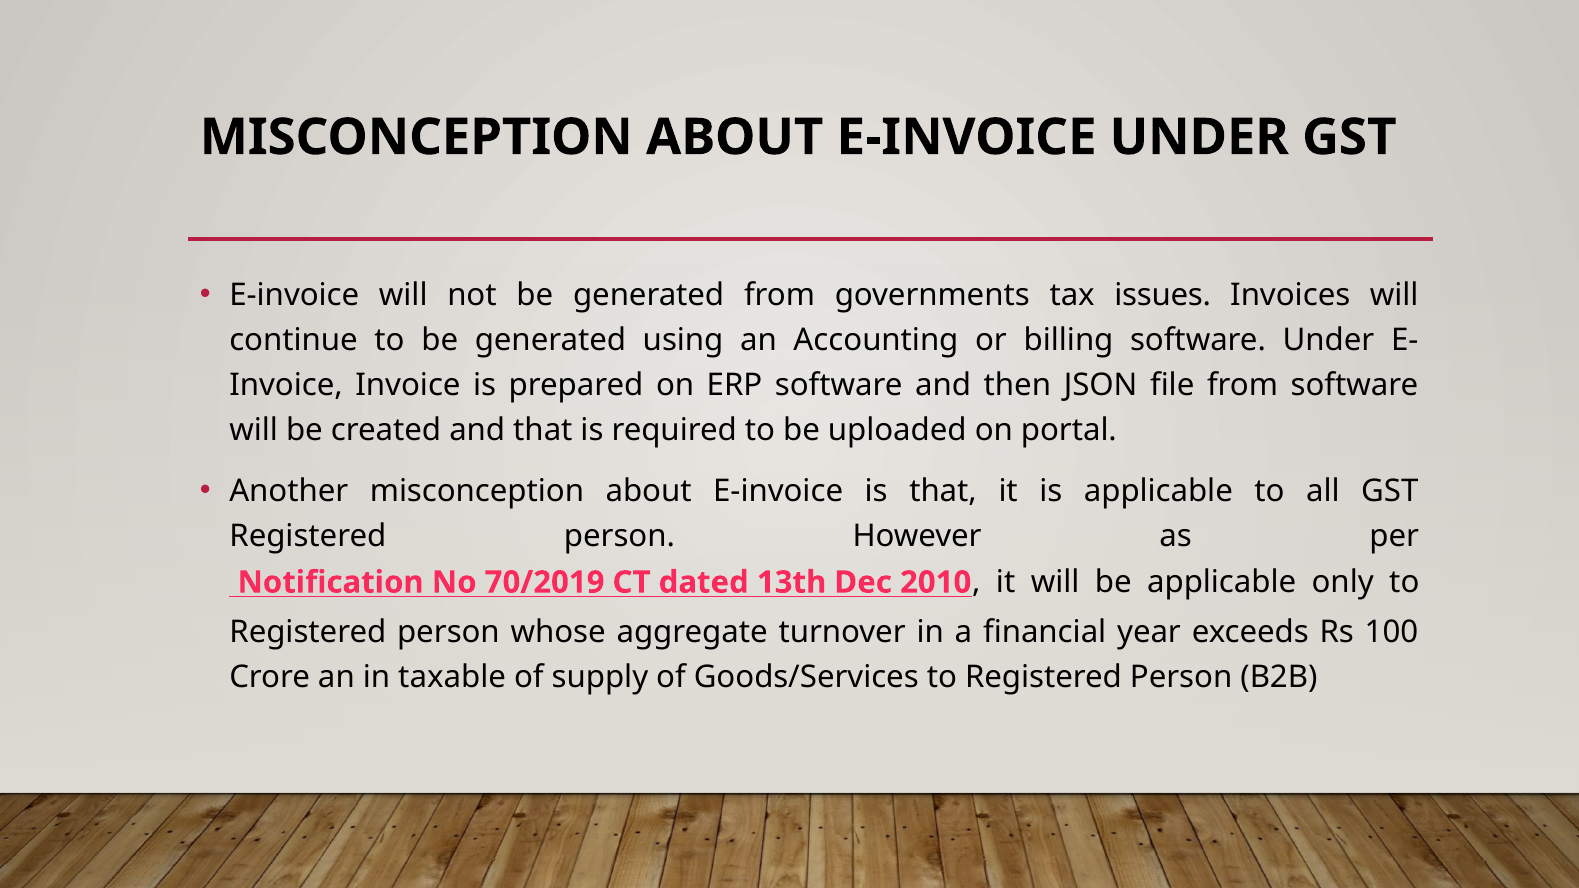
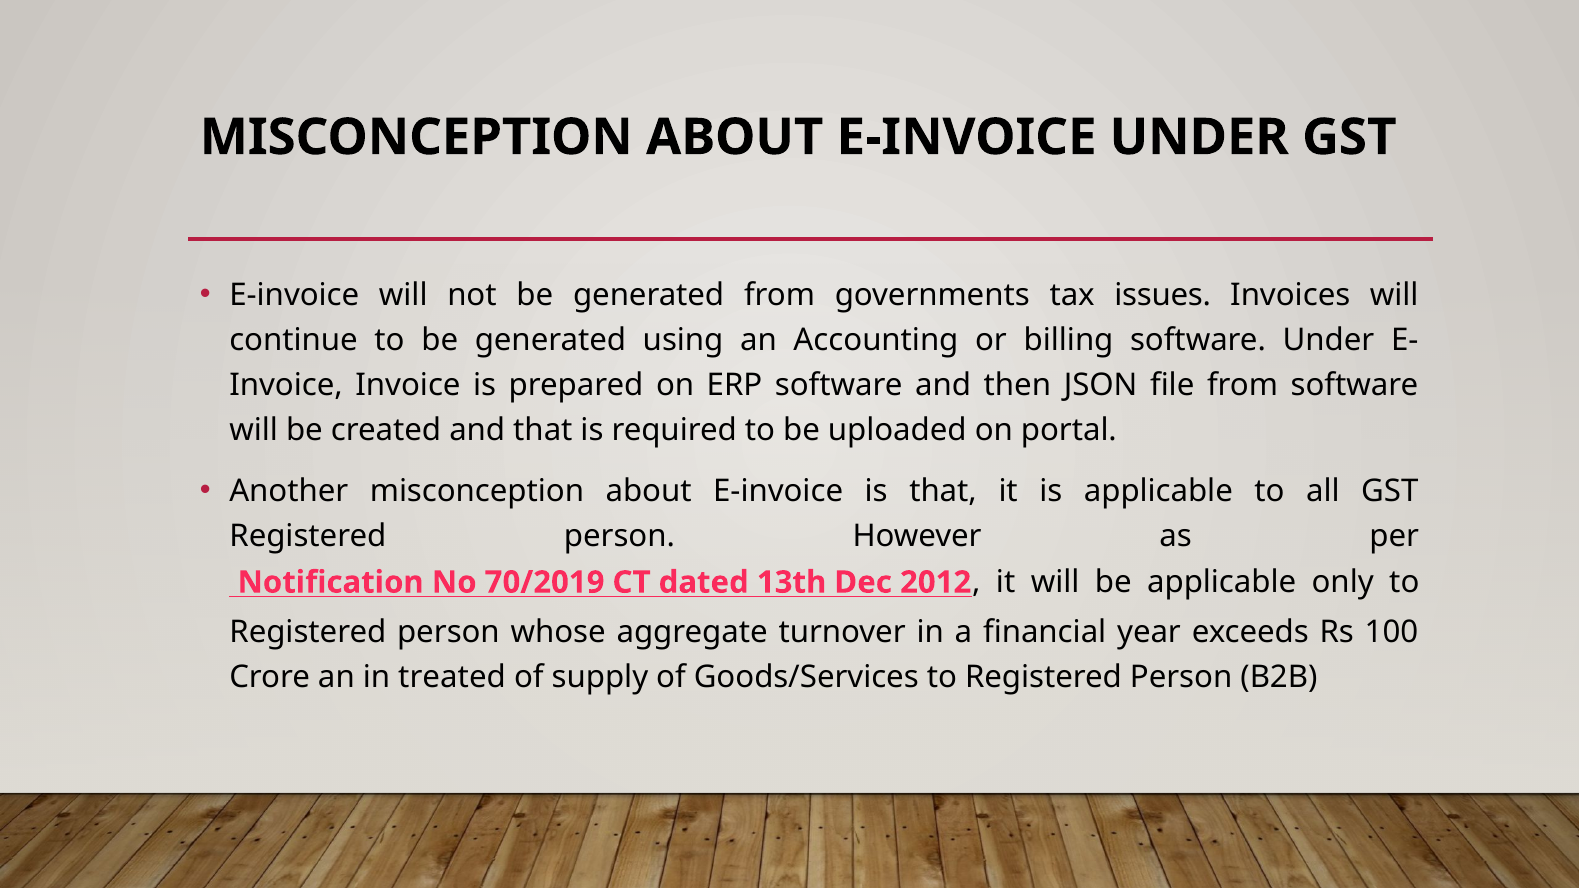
2010: 2010 -> 2012
taxable: taxable -> treated
